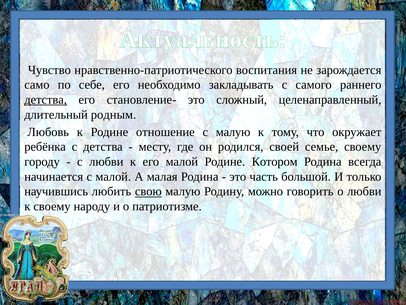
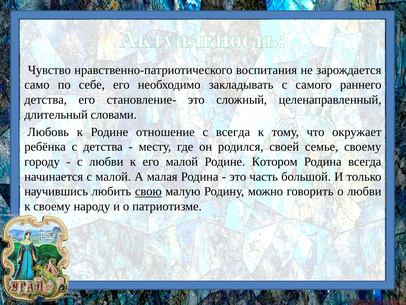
детства at (46, 100) underline: present -> none
родным: родным -> словами
с малую: малую -> всегда
